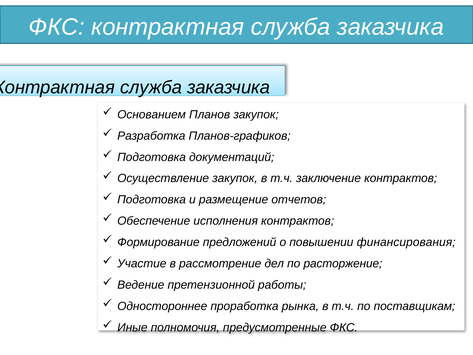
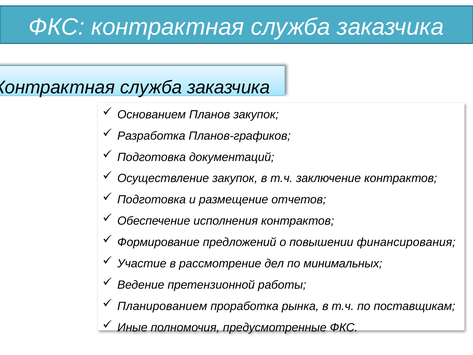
расторжение: расторжение -> минимальных
Одностороннее: Одностороннее -> Планированием
